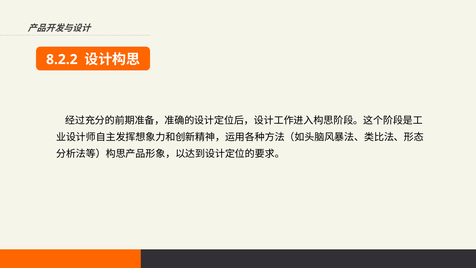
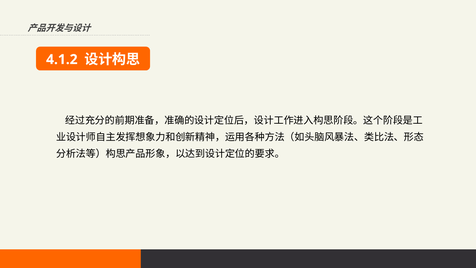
8.2.2: 8.2.2 -> 4.1.2
